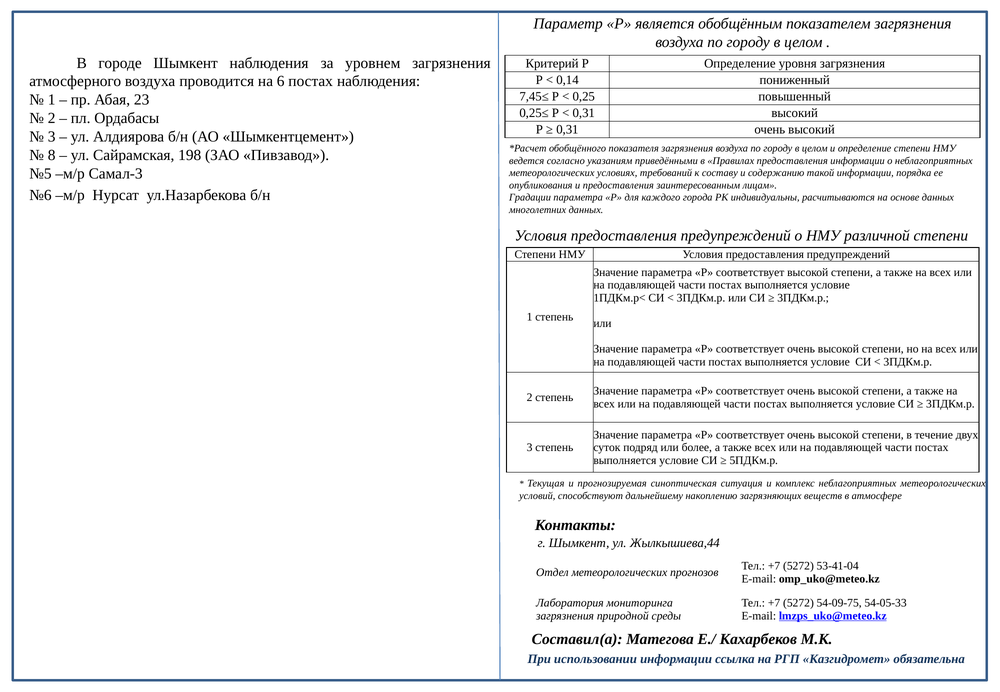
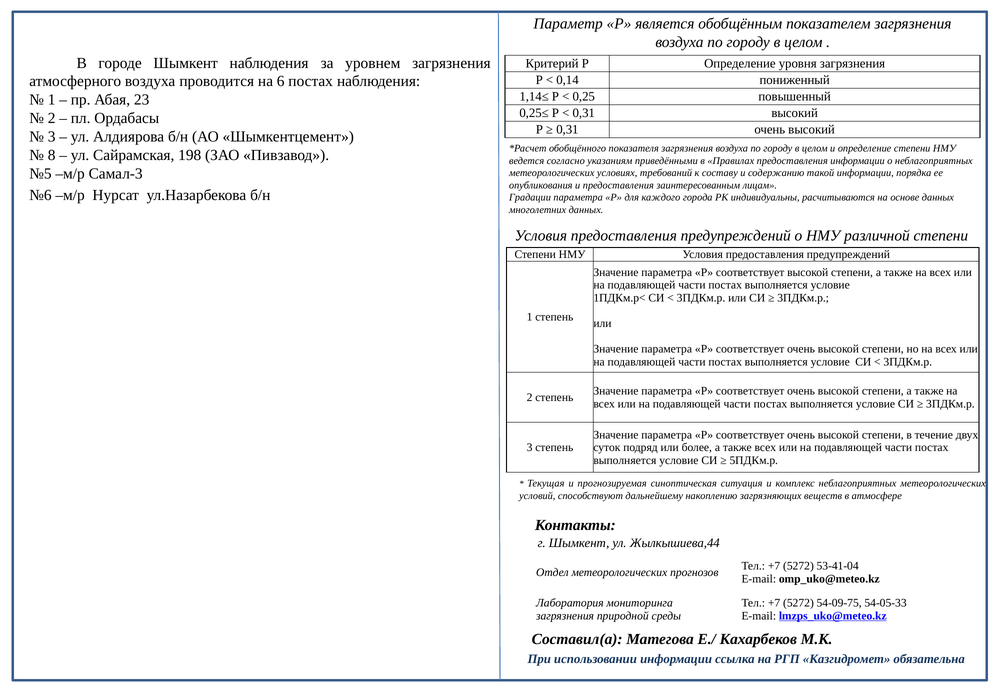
7,45≤: 7,45≤ -> 1,14≤
